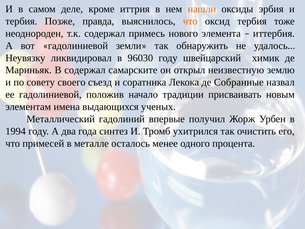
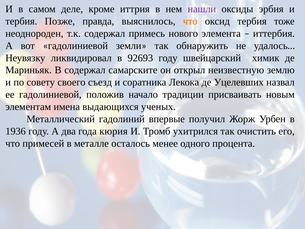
нашли colour: orange -> purple
96030: 96030 -> 92693
Собранные: Собранные -> Уцелевших
1994: 1994 -> 1936
синтез: синтез -> кюрия
